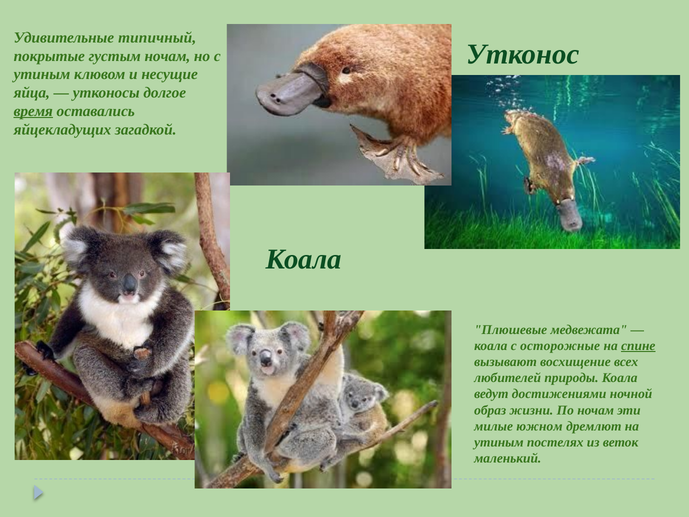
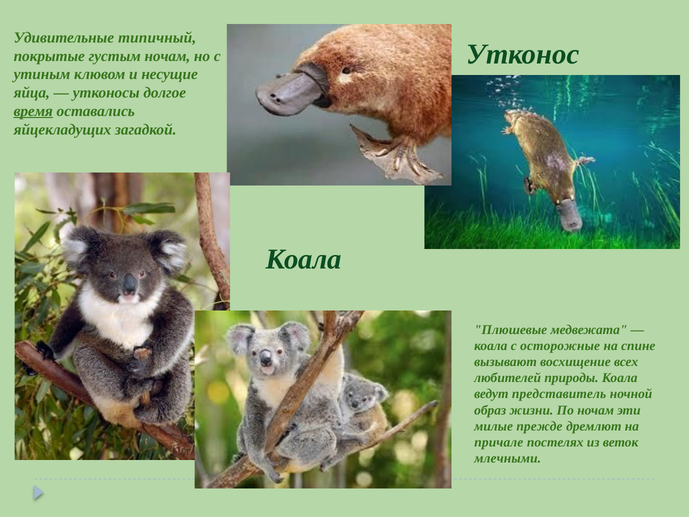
спине underline: present -> none
достижениями: достижениями -> представитель
южном: южном -> прежде
утиным at (499, 442): утиным -> причале
маленький: маленький -> млечными
